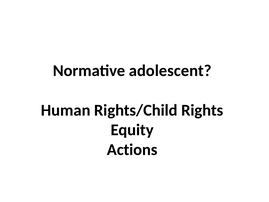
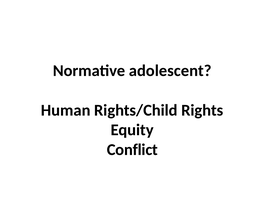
Actions: Actions -> Conflict
